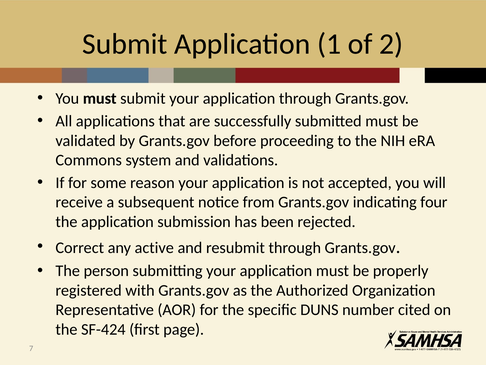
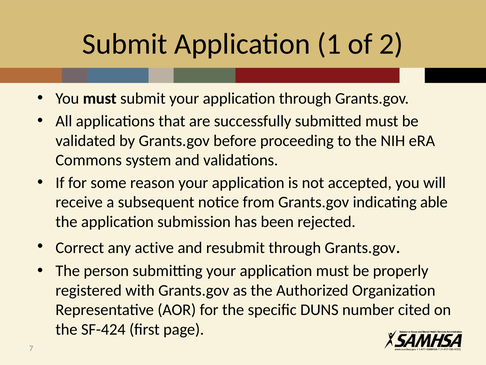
four: four -> able
